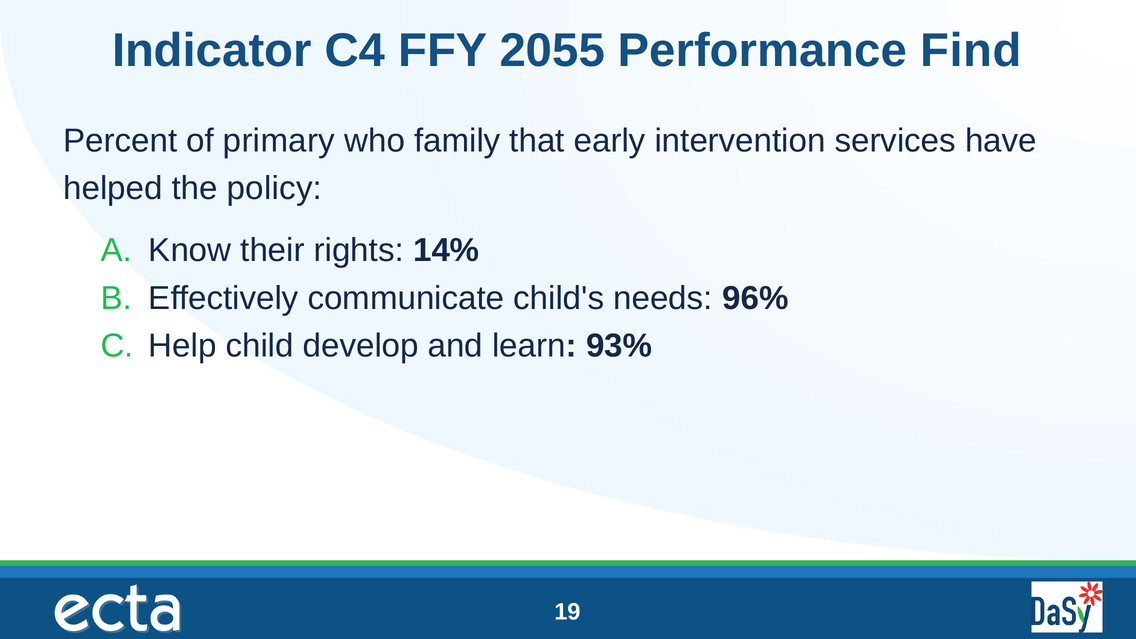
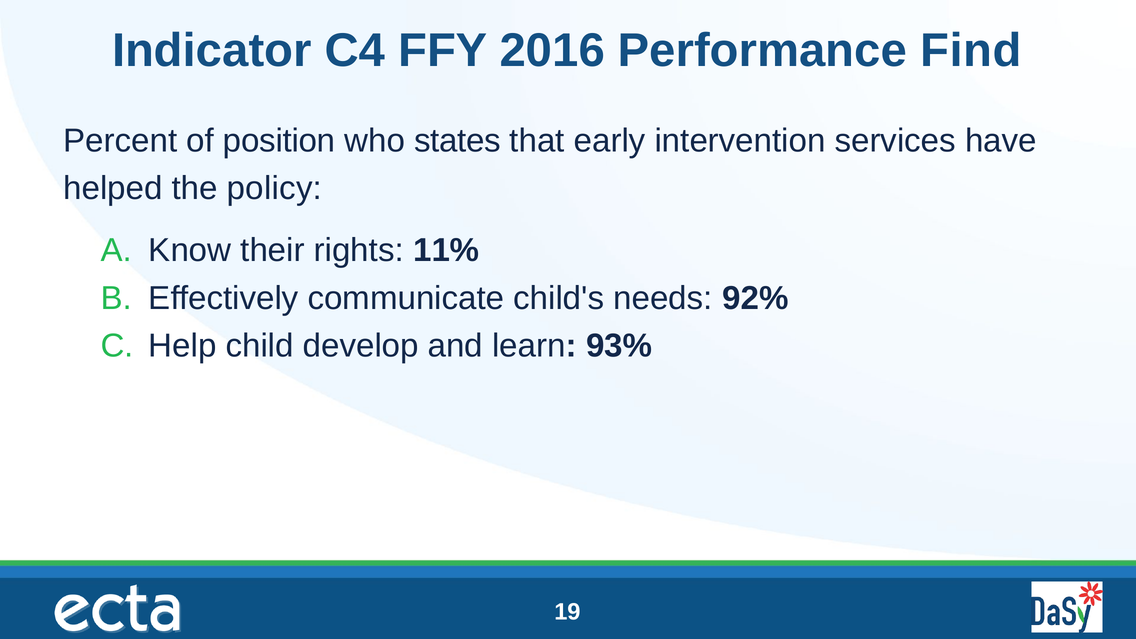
2055: 2055 -> 2016
primary: primary -> position
family: family -> states
14%: 14% -> 11%
96%: 96% -> 92%
